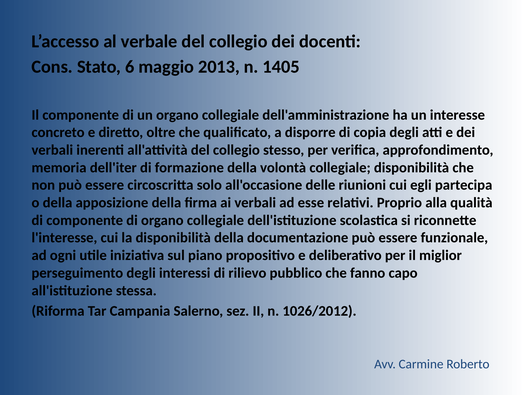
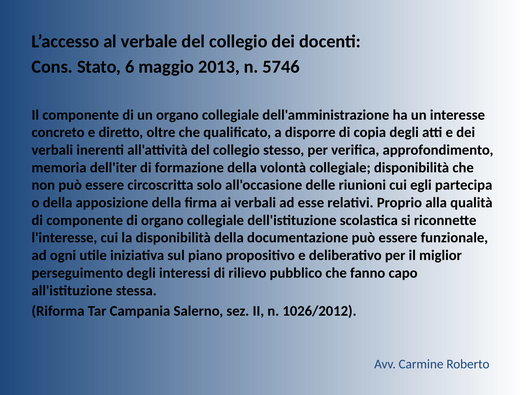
1405: 1405 -> 5746
